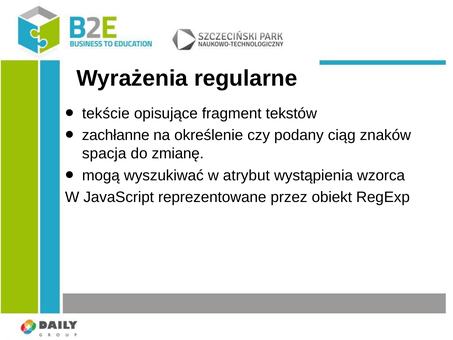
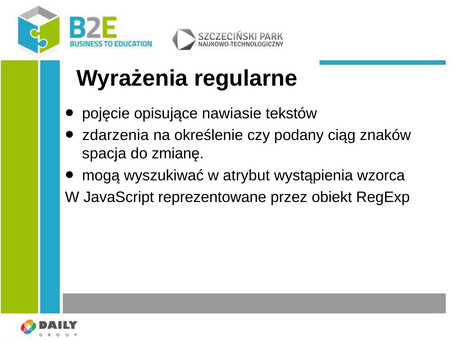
tekście: tekście -> pojęcie
fragment: fragment -> nawiasie
zachłanne: zachłanne -> zdarzenia
